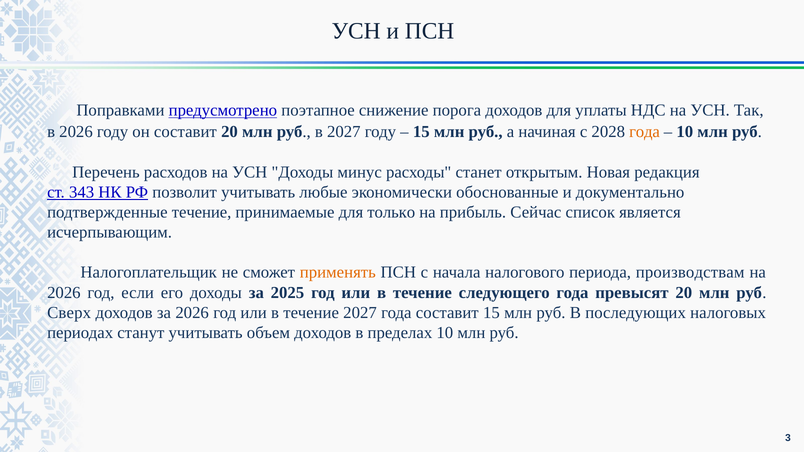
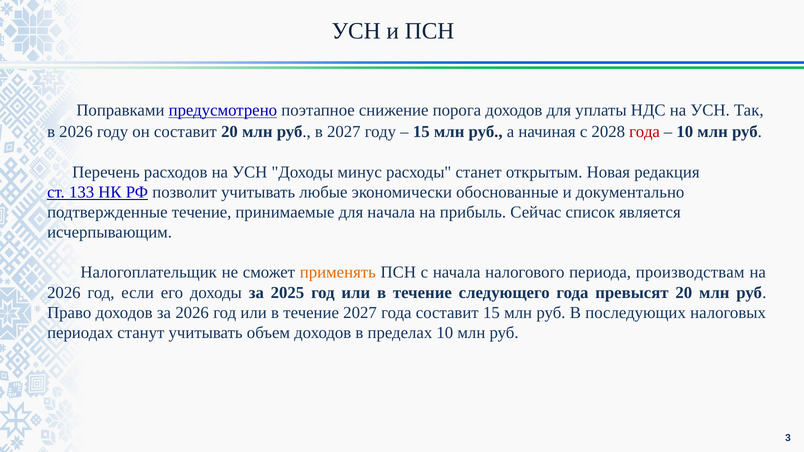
года at (644, 132) colour: orange -> red
343: 343 -> 133
для только: только -> начала
Сверх: Сверх -> Право
